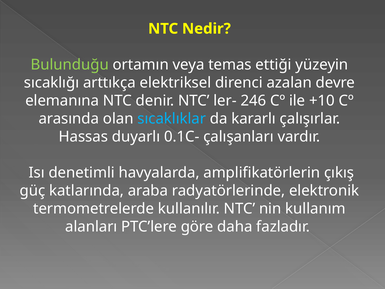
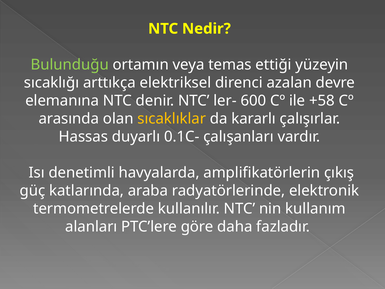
246: 246 -> 600
+10: +10 -> +58
sıcaklıklar colour: light blue -> yellow
